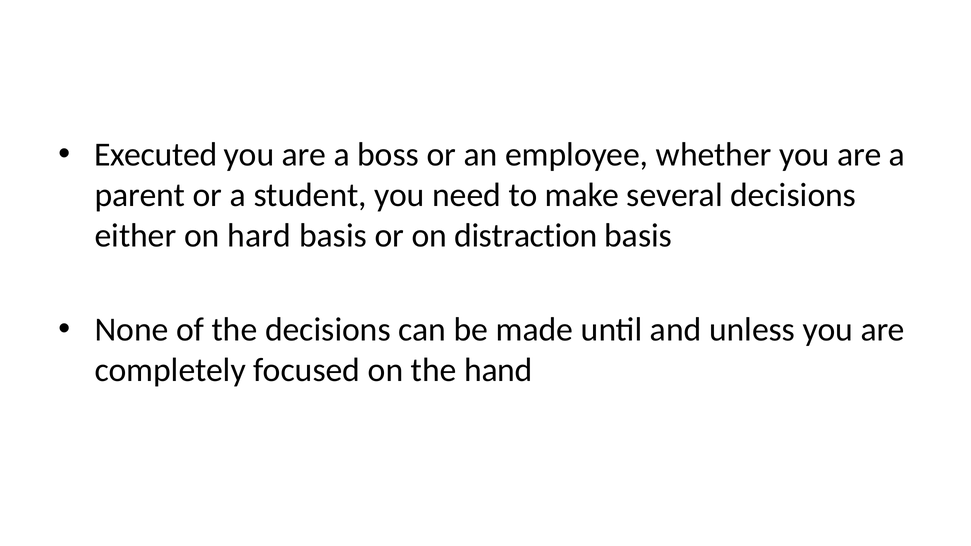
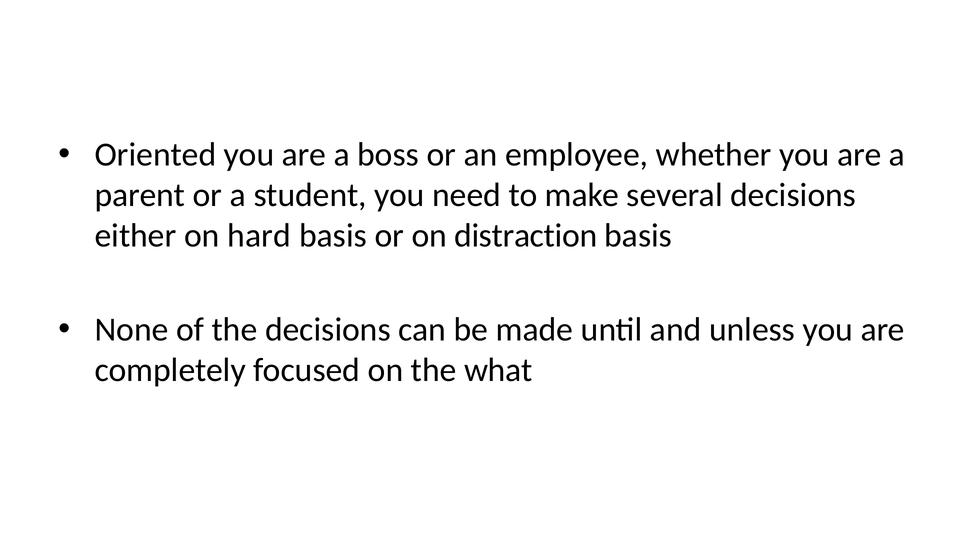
Executed: Executed -> Oriented
hand: hand -> what
